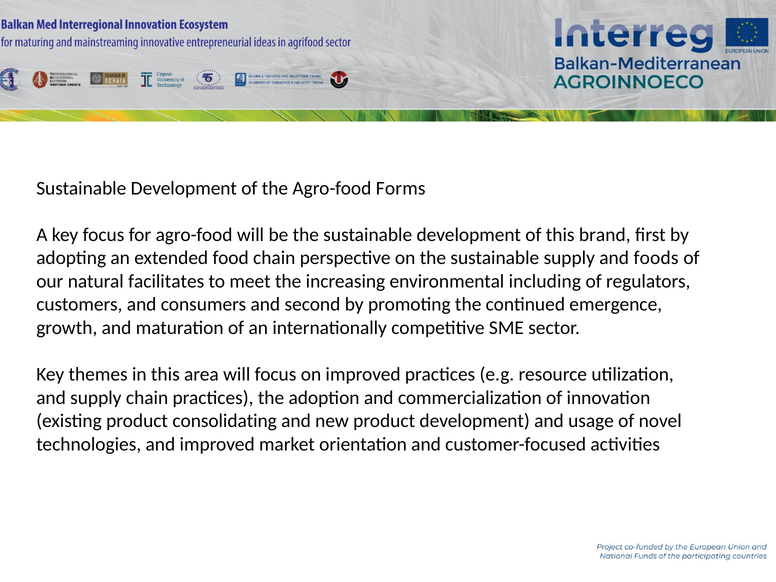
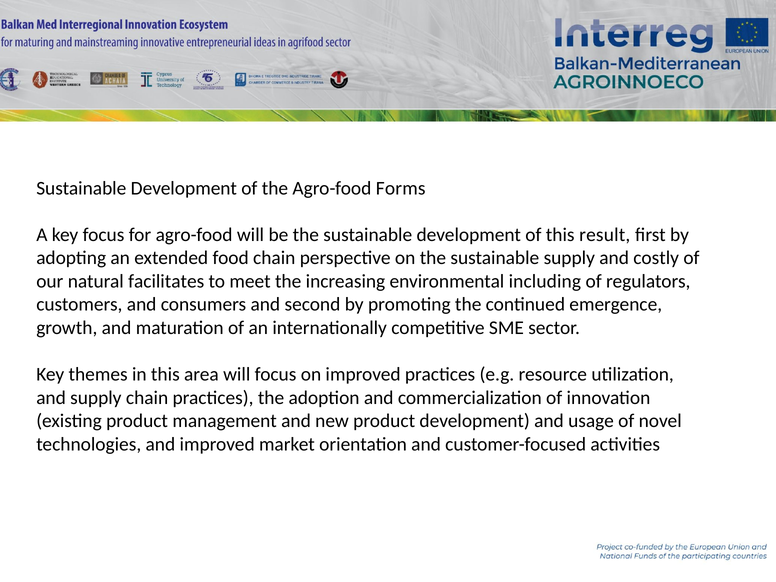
brand: brand -> result
foods: foods -> costly
consolidating: consolidating -> management
